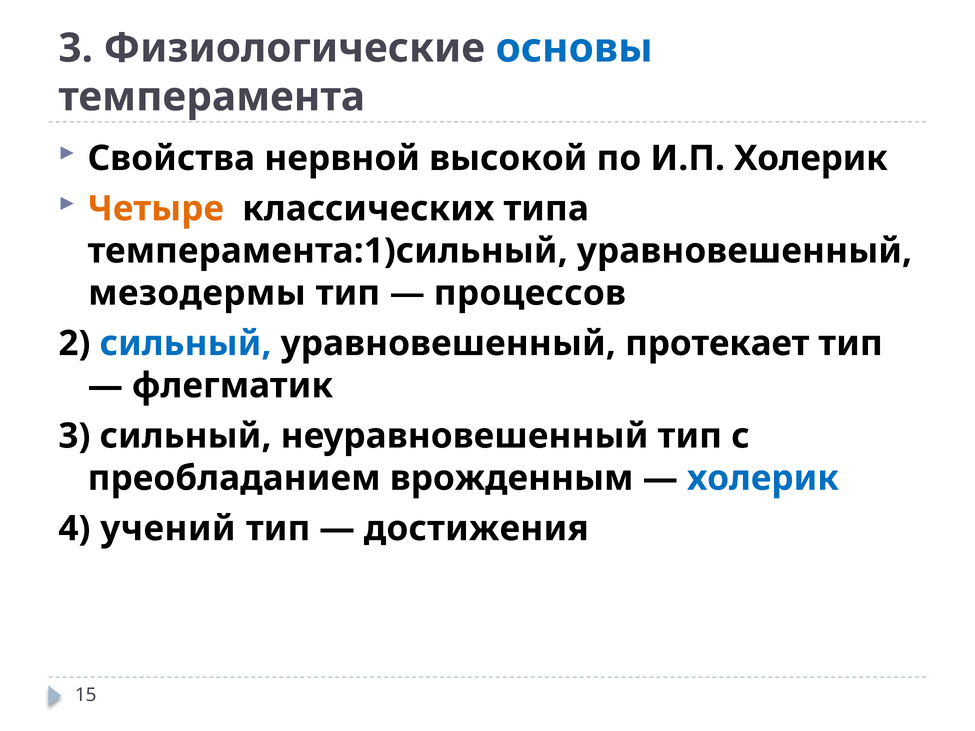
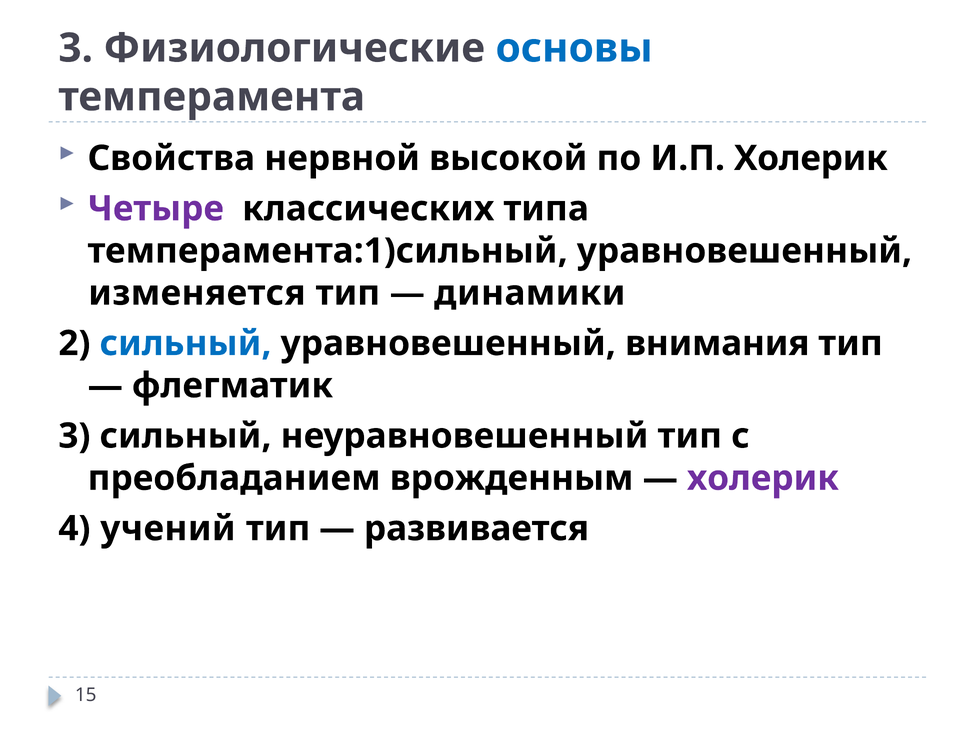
Четыре colour: orange -> purple
мезодермы: мезодермы -> изменяется
процессов: процессов -> динамики
протекает: протекает -> внимания
холерик at (763, 478) colour: blue -> purple
достижения: достижения -> развивается
